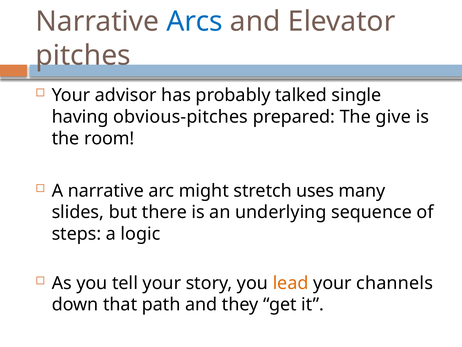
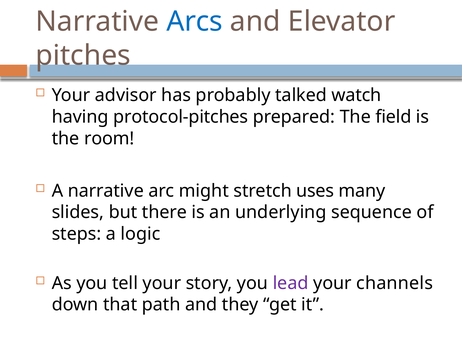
single: single -> watch
obvious-pitches: obvious-pitches -> protocol-pitches
give: give -> field
lead colour: orange -> purple
